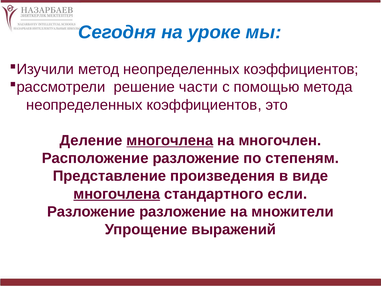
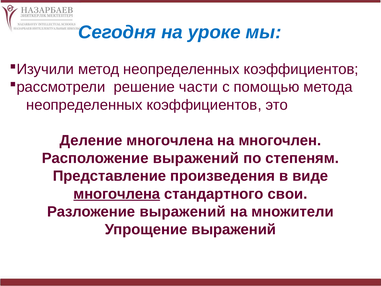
многочлена at (170, 140) underline: present -> none
Расположение разложение: разложение -> выражений
если: если -> свои
Разложение разложение: разложение -> выражений
